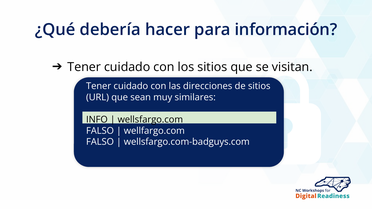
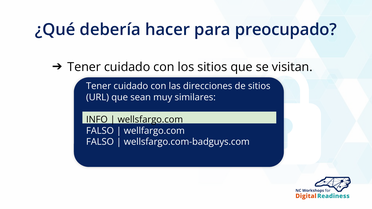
información: información -> preocupado
